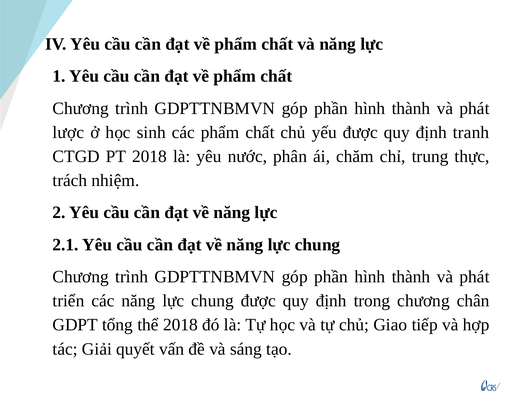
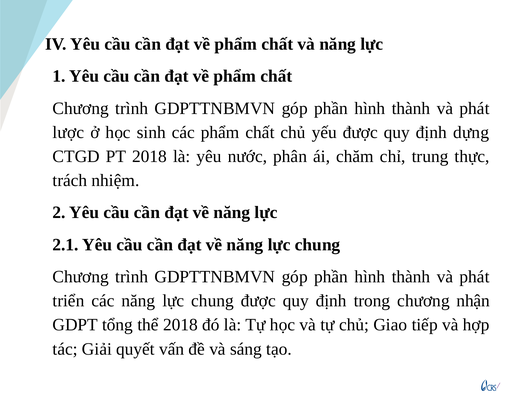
tranh: tranh -> dựng
chân: chân -> nhận
